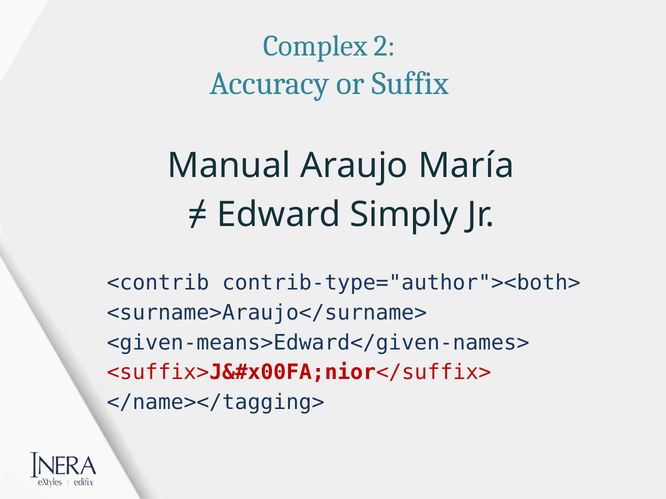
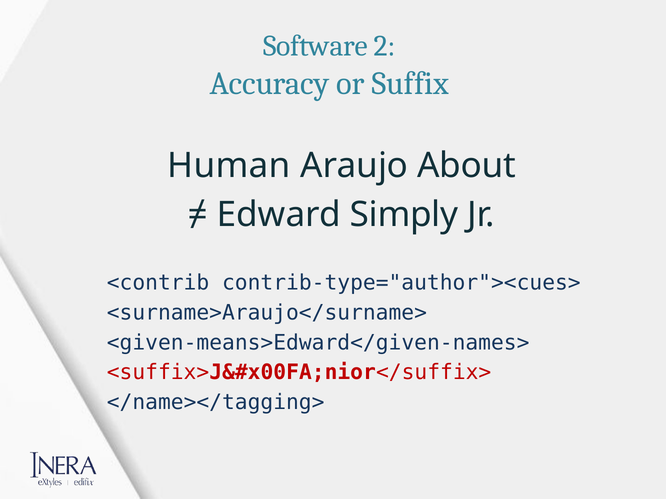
Complex: Complex -> Software
Manual: Manual -> Human
María: María -> About
contrib-type="author"><both>: contrib-type="author"><both> -> contrib-type="author"><cues>
